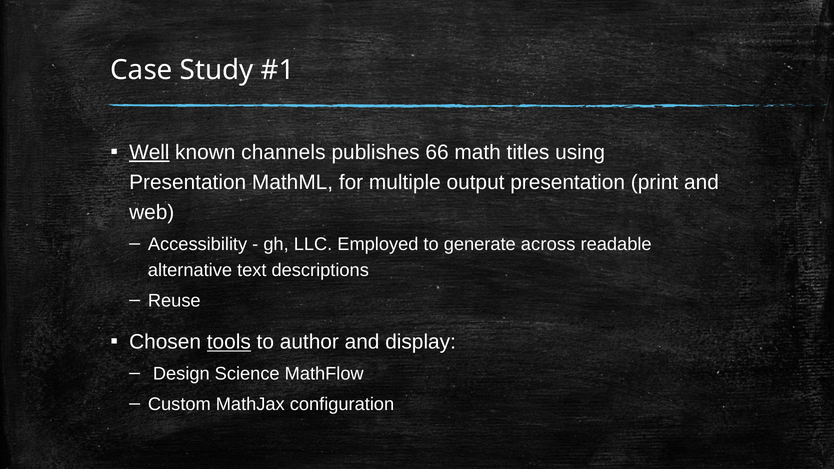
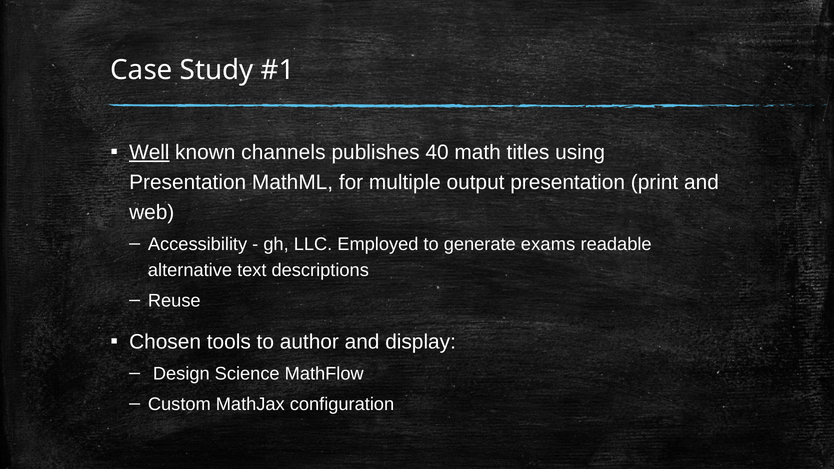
66: 66 -> 40
across: across -> exams
tools underline: present -> none
